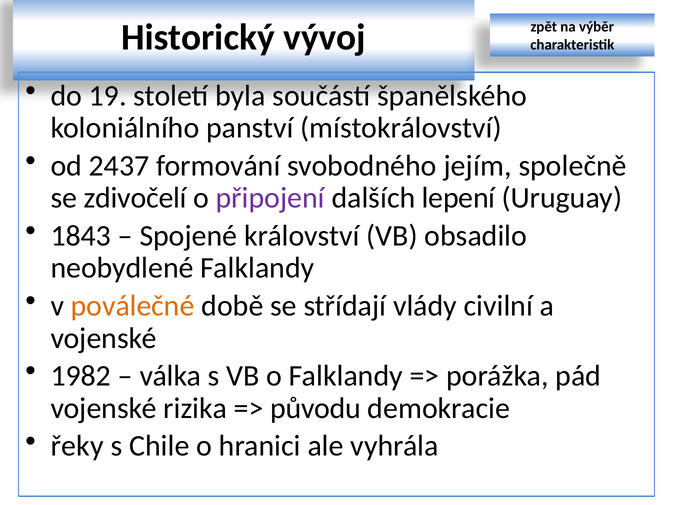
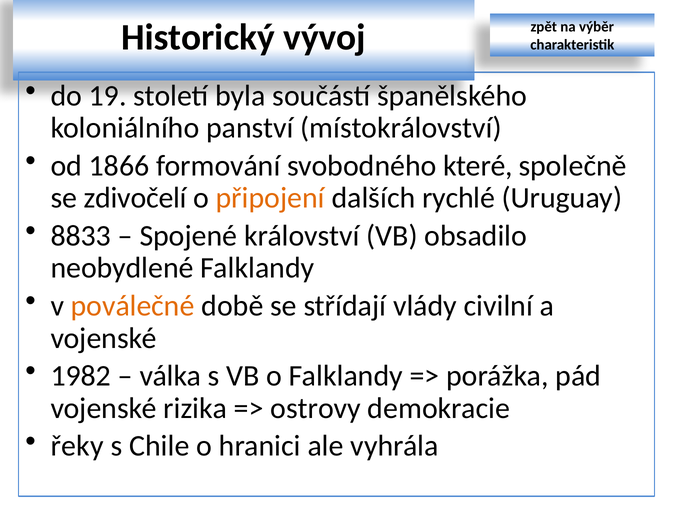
2437: 2437 -> 1866
jejím: jejím -> které
připojení colour: purple -> orange
lepení: lepení -> rychlé
1843: 1843 -> 8833
původu: původu -> ostrovy
